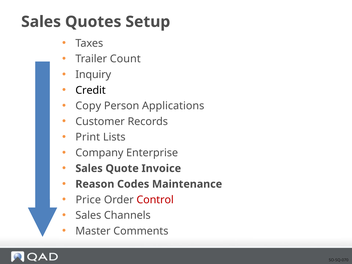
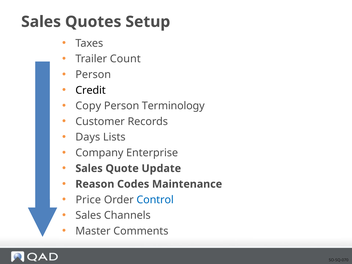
Inquiry at (93, 75): Inquiry -> Person
Applications: Applications -> Terminology
Print: Print -> Days
Invoice: Invoice -> Update
Control colour: red -> blue
